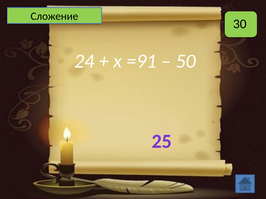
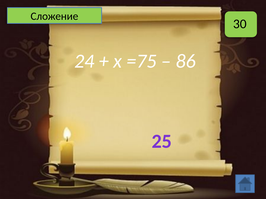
=91: =91 -> =75
50: 50 -> 86
